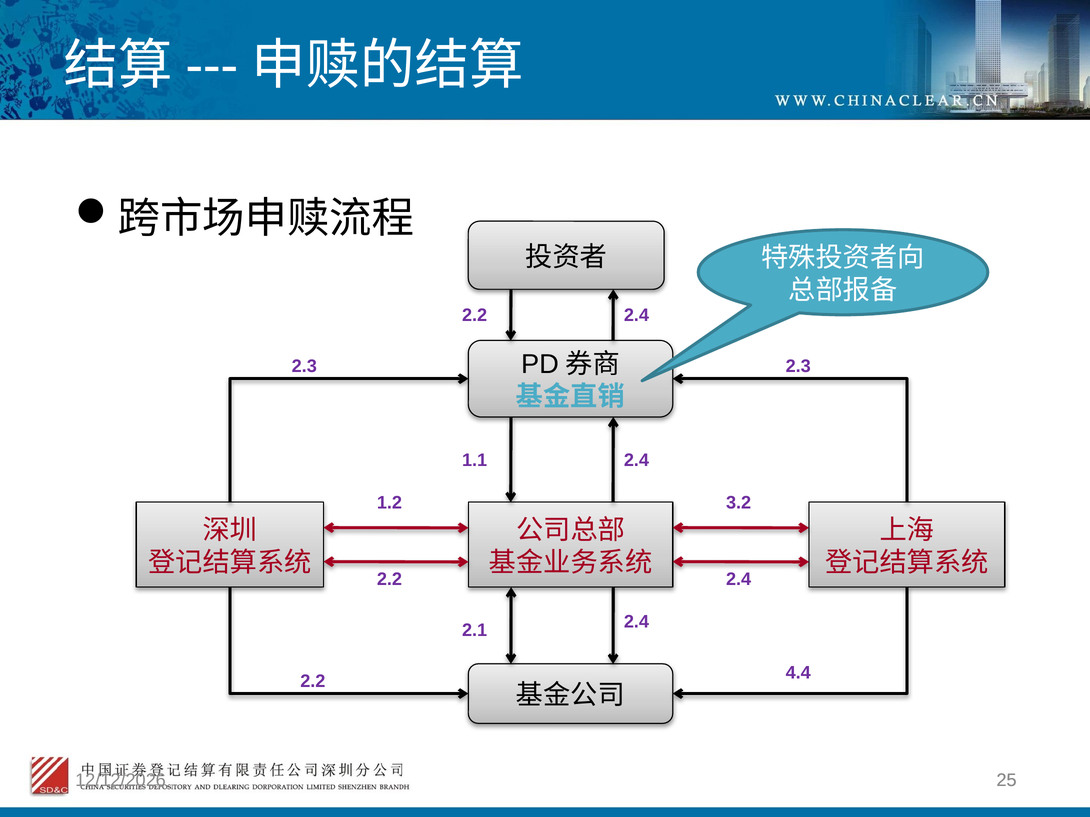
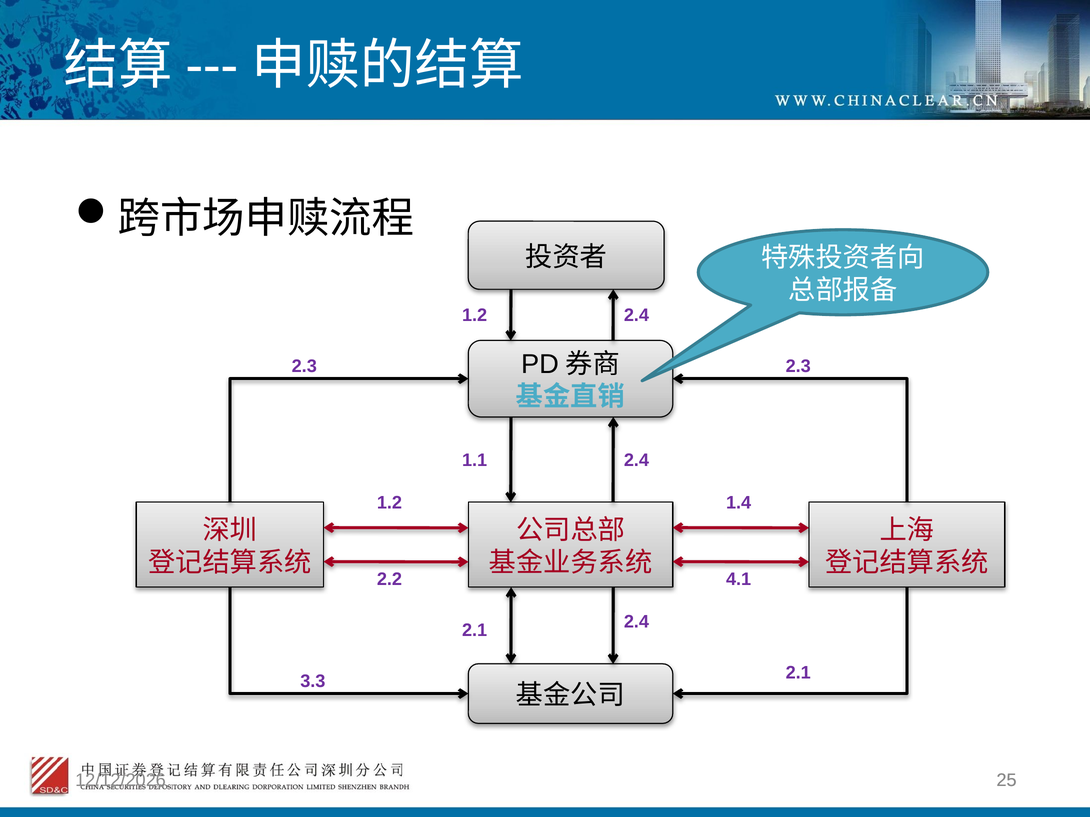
2.2 at (475, 316): 2.2 -> 1.2
3.2: 3.2 -> 1.4
2.2 2.4: 2.4 -> 4.1
4.4 at (798, 673): 4.4 -> 2.1
2.2 at (313, 682): 2.2 -> 3.3
